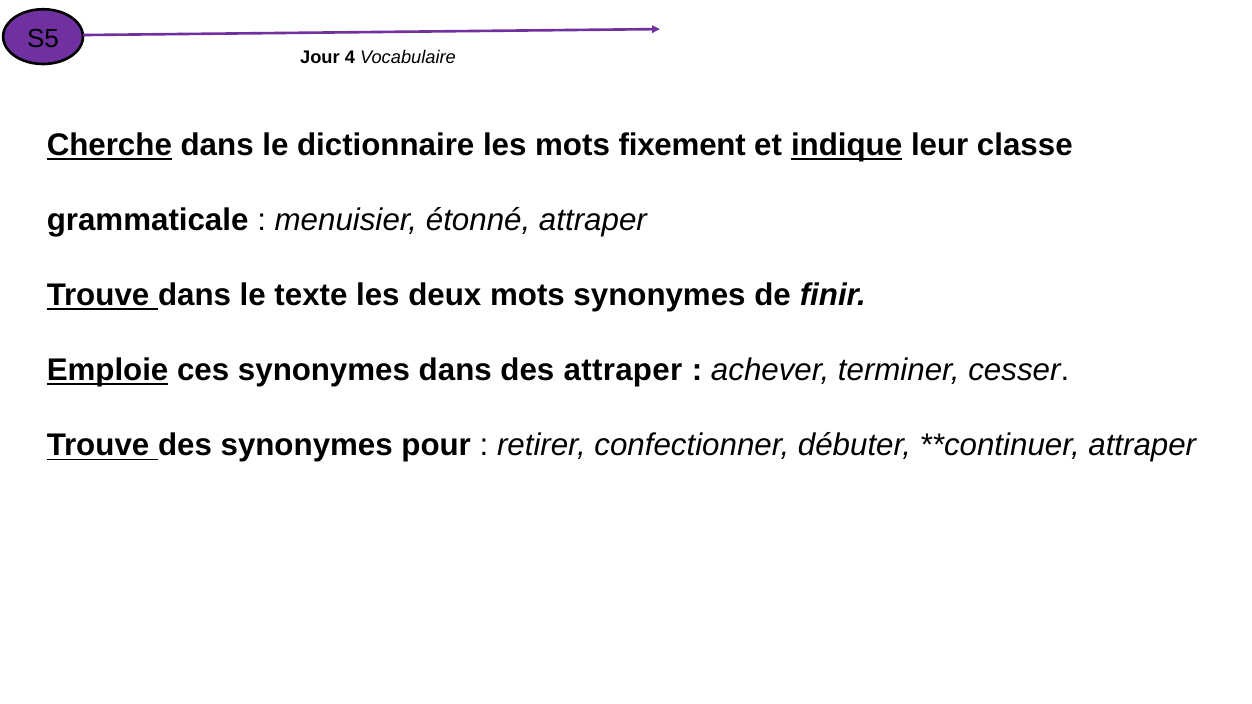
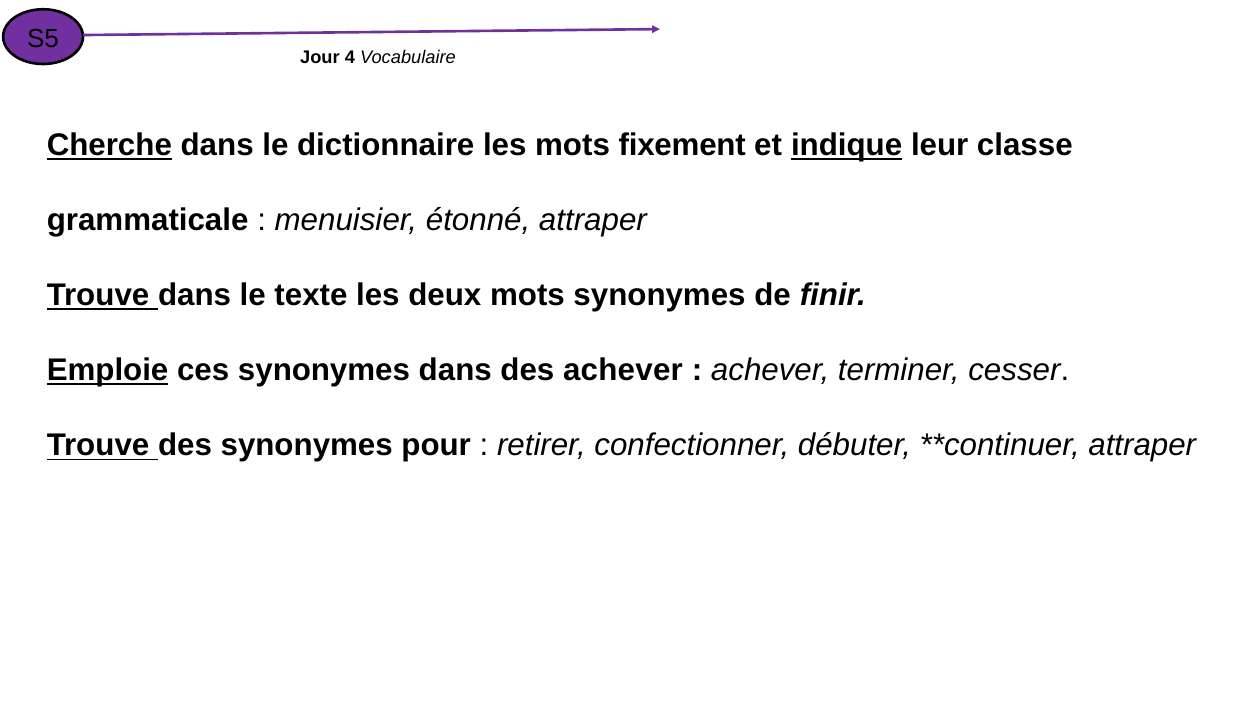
des attraper: attraper -> achever
